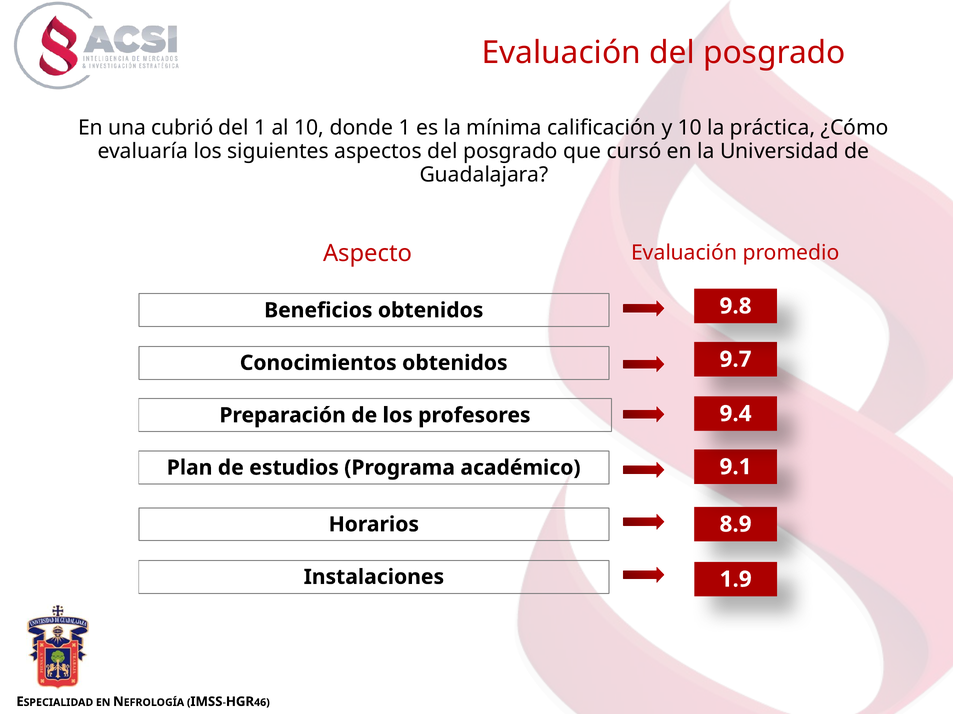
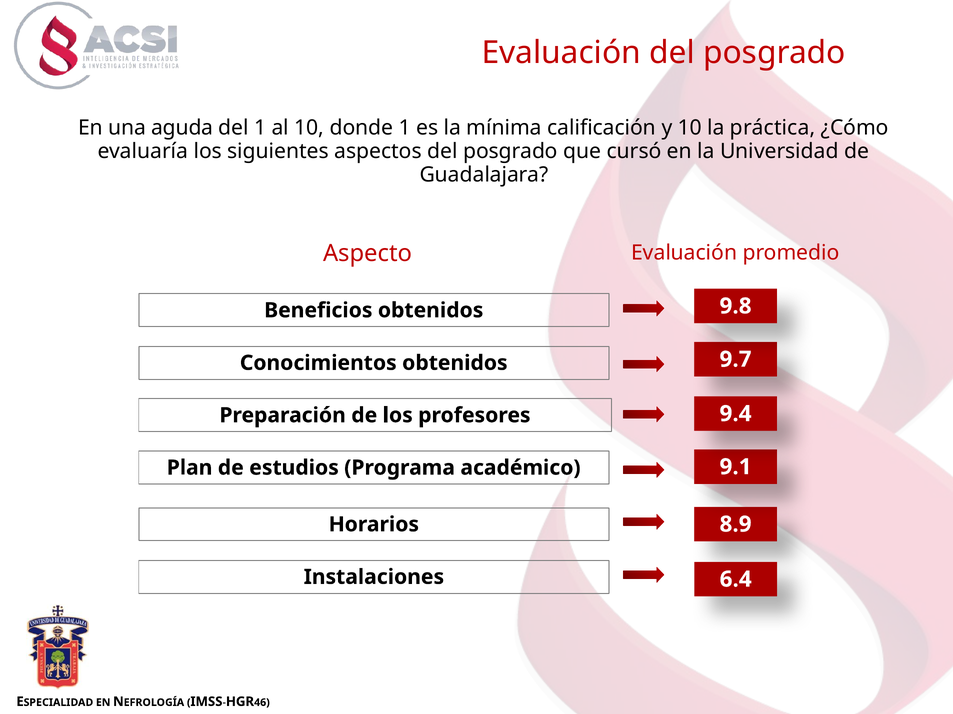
cubrió: cubrió -> aguda
1.9: 1.9 -> 6.4
